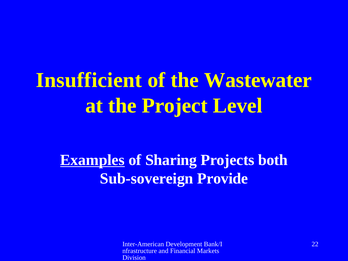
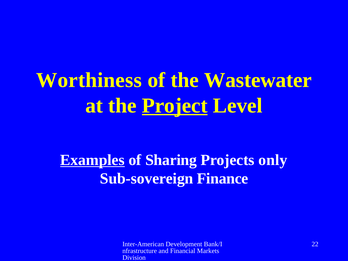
Insufficient: Insufficient -> Worthiness
Project underline: none -> present
both: both -> only
Provide: Provide -> Finance
